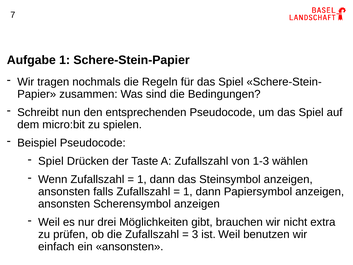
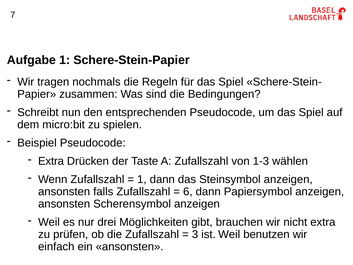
Spiel at (51, 161): Spiel -> Extra
1 at (188, 192): 1 -> 6
